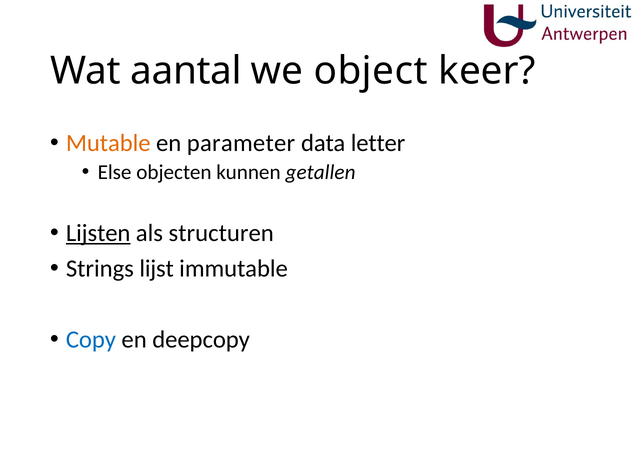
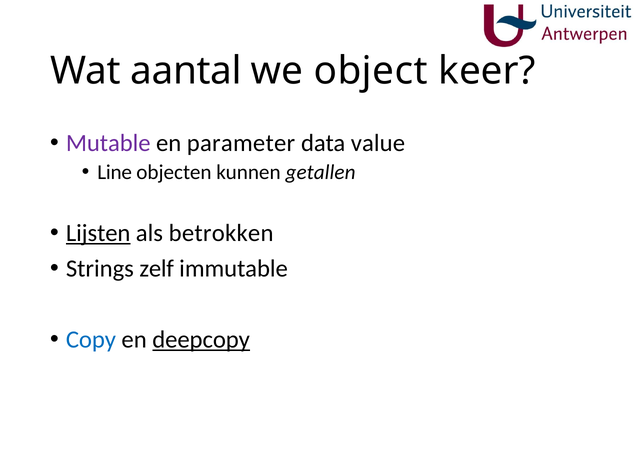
Mutable colour: orange -> purple
letter: letter -> value
Else: Else -> Line
structuren: structuren -> betrokken
lijst: lijst -> zelf
deepcopy underline: none -> present
